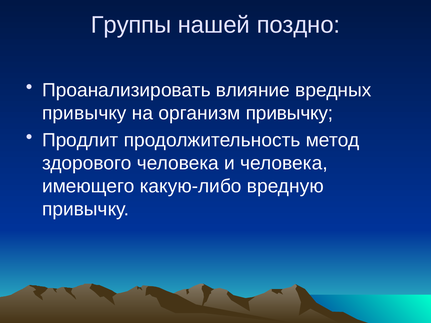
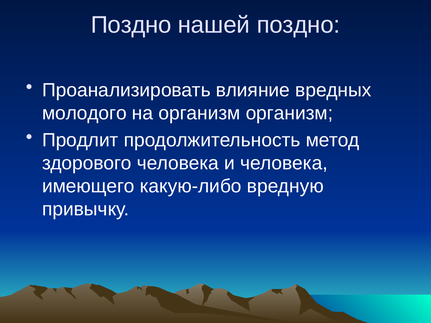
Группы at (131, 25): Группы -> Поздно
привычку at (84, 113): привычку -> молодого
организм привычку: привычку -> организм
